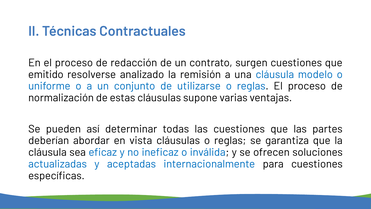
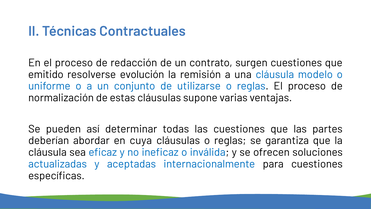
analizado: analizado -> evolución
vista: vista -> cuya
